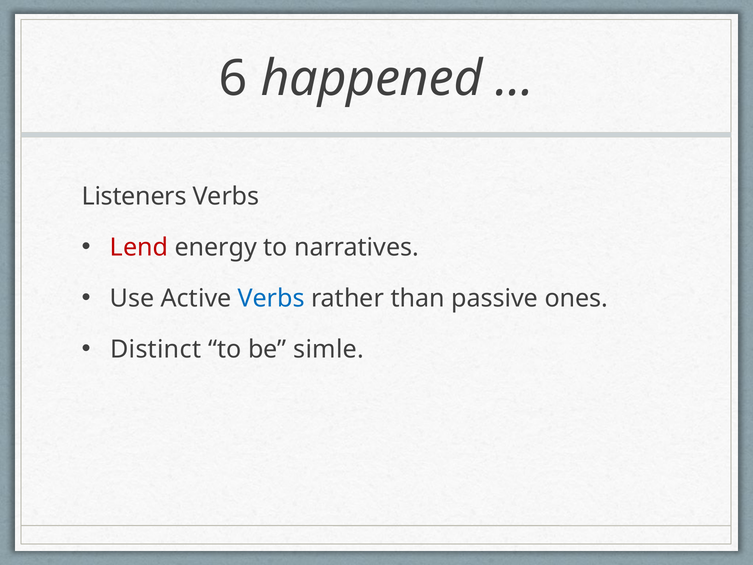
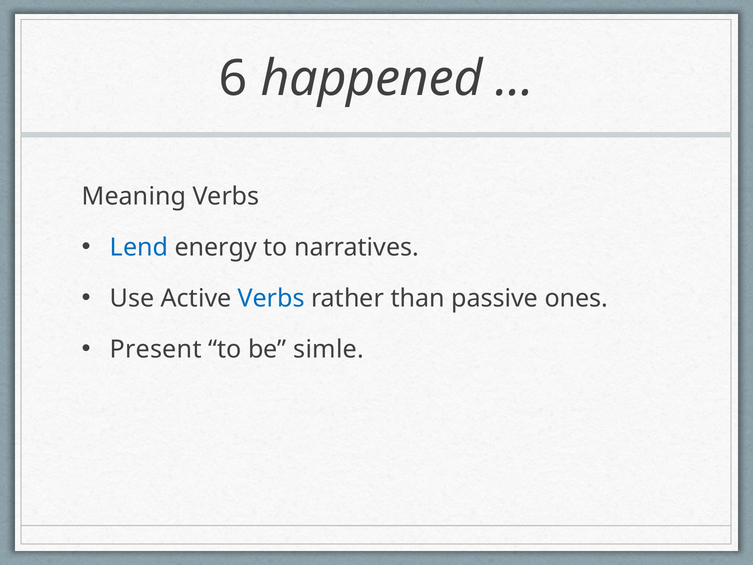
Listeners: Listeners -> Meaning
Lend colour: red -> blue
Distinct: Distinct -> Present
